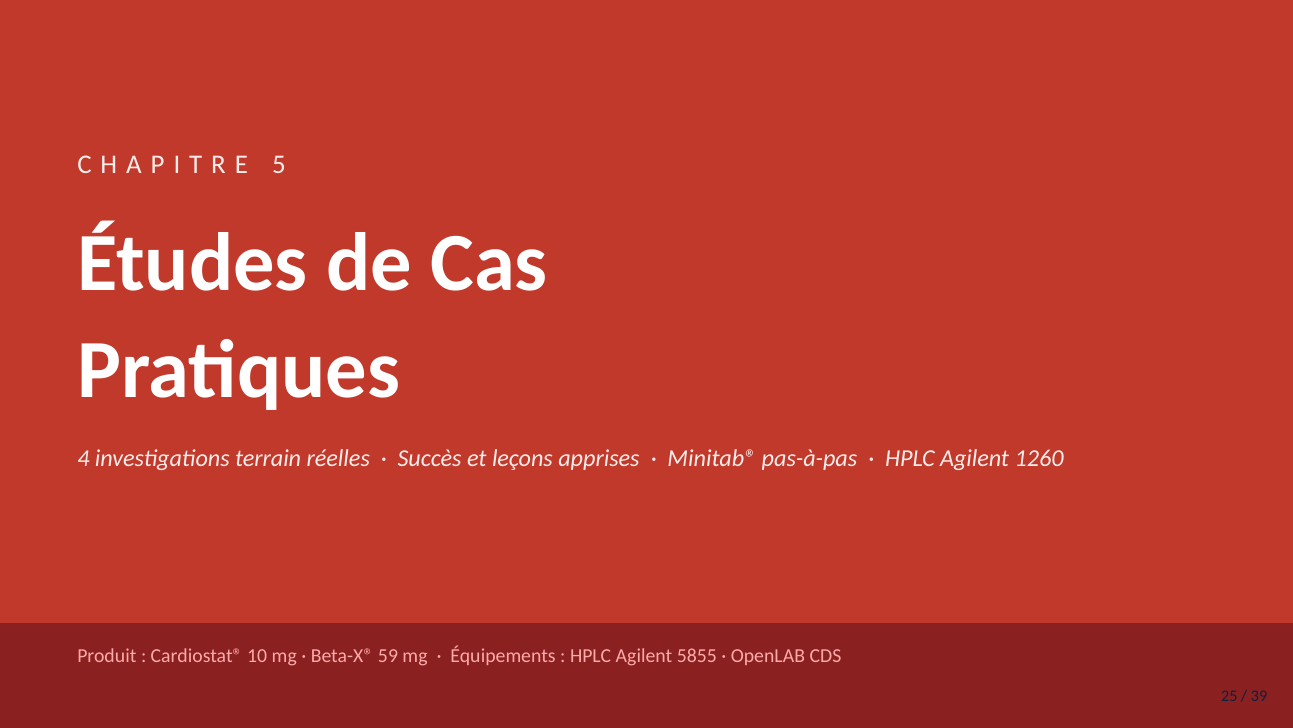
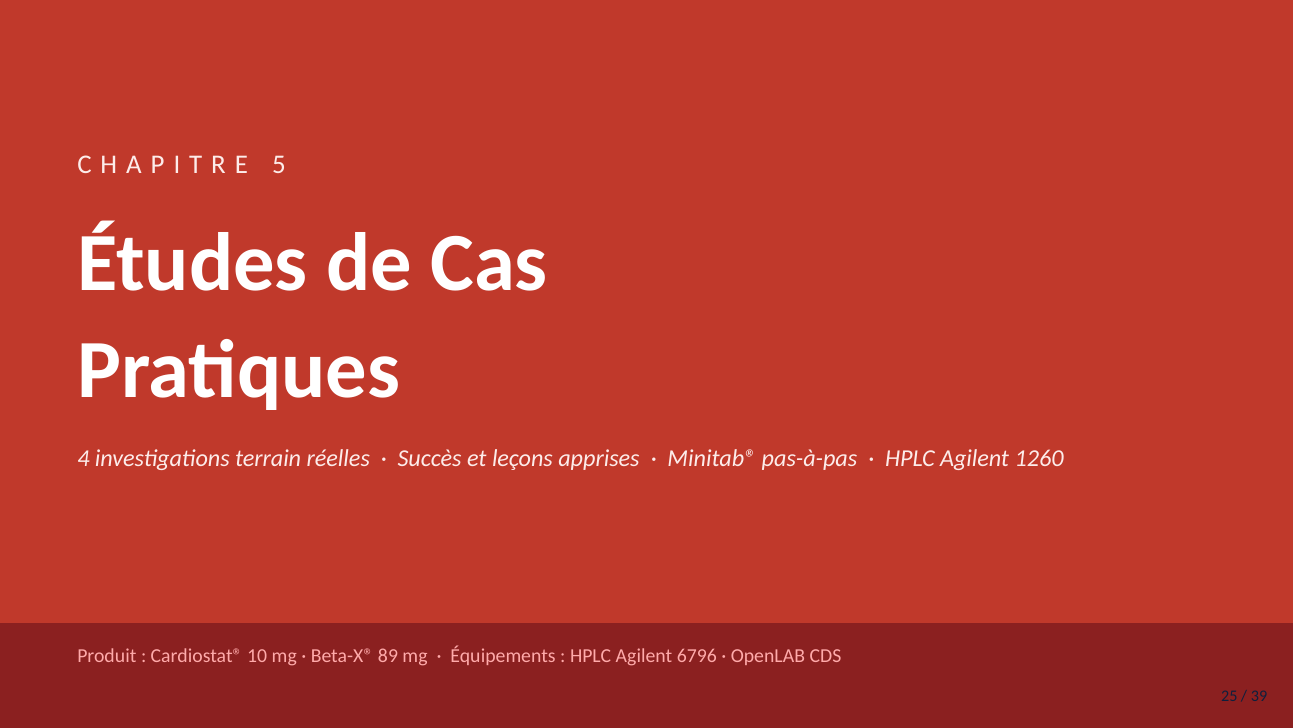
59: 59 -> 89
5855: 5855 -> 6796
